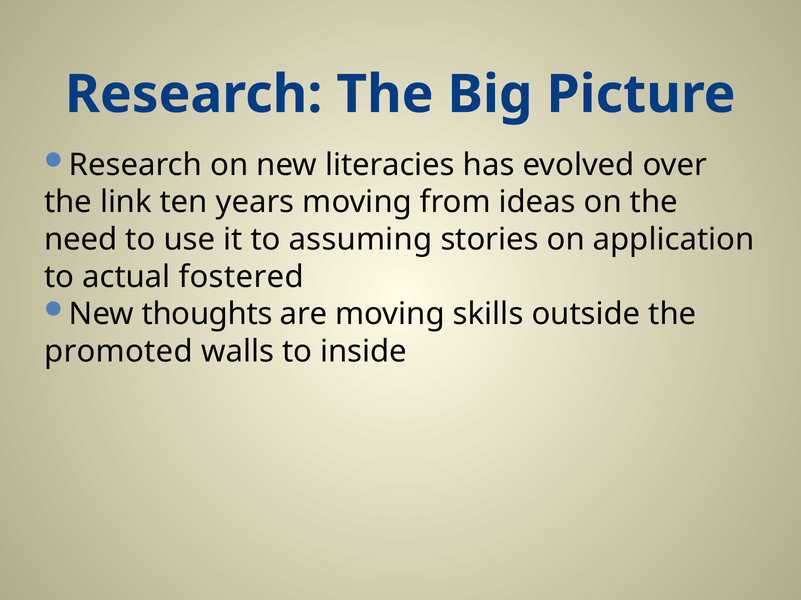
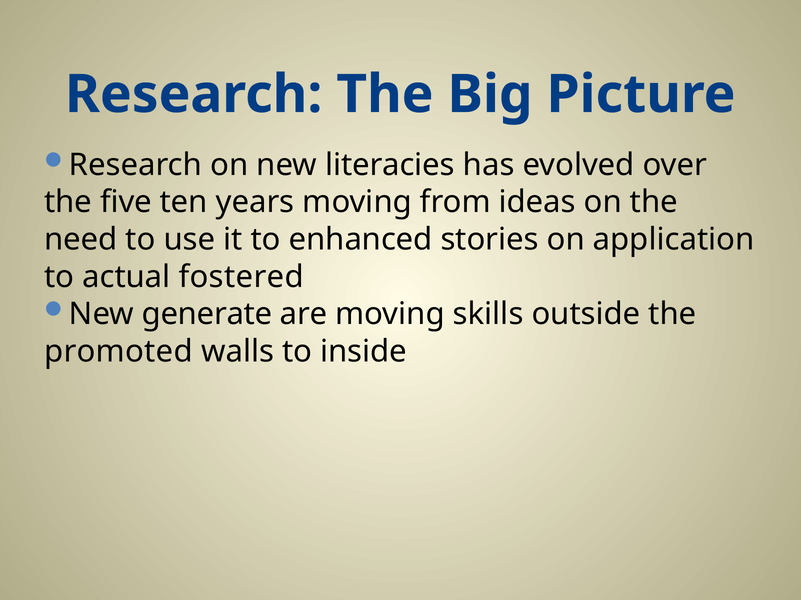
link: link -> five
assuming: assuming -> enhanced
thoughts: thoughts -> generate
